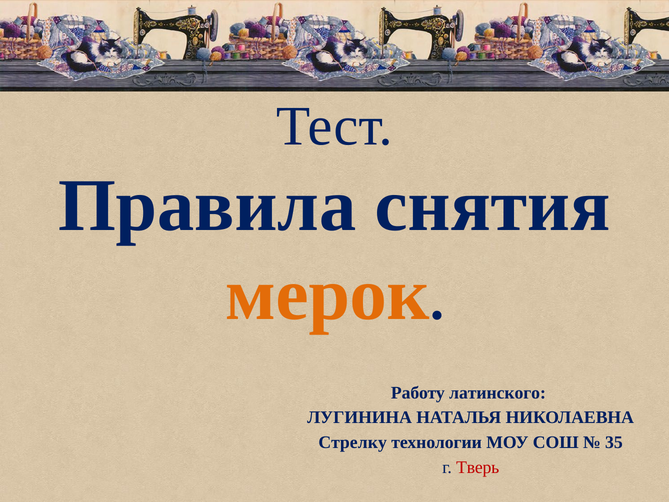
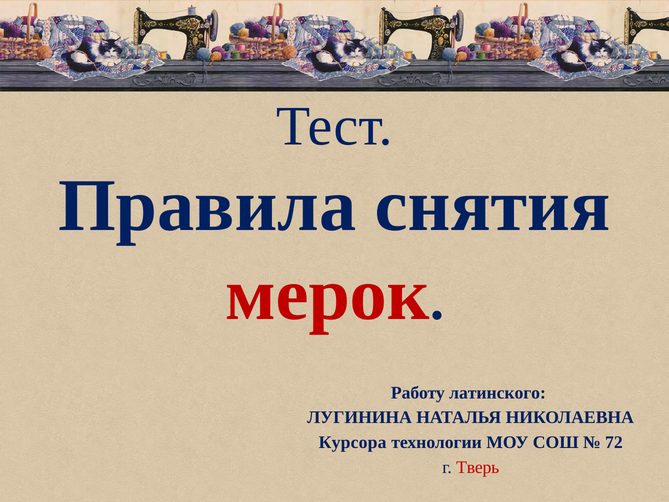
мерок colour: orange -> red
Стрелку: Стрелку -> Курсора
35: 35 -> 72
